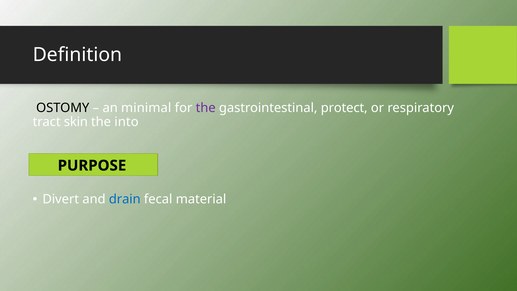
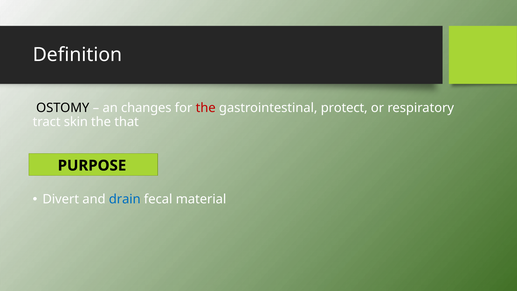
minimal: minimal -> changes
the at (206, 108) colour: purple -> red
into: into -> that
